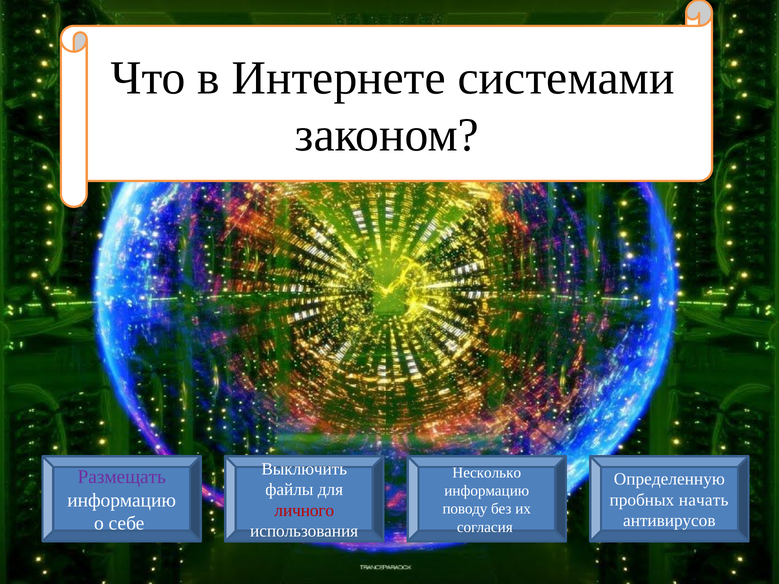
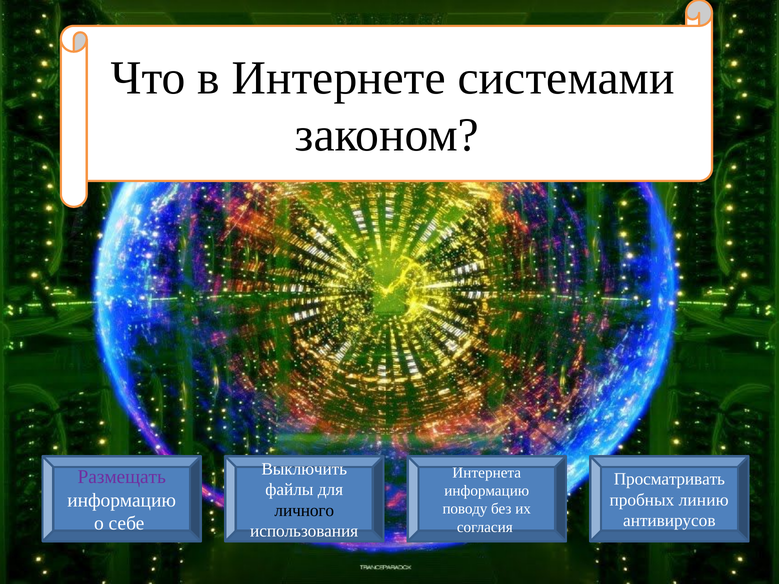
Несколько: Несколько -> Интернета
Определенную: Определенную -> Просматривать
начать: начать -> линию
личного colour: red -> black
